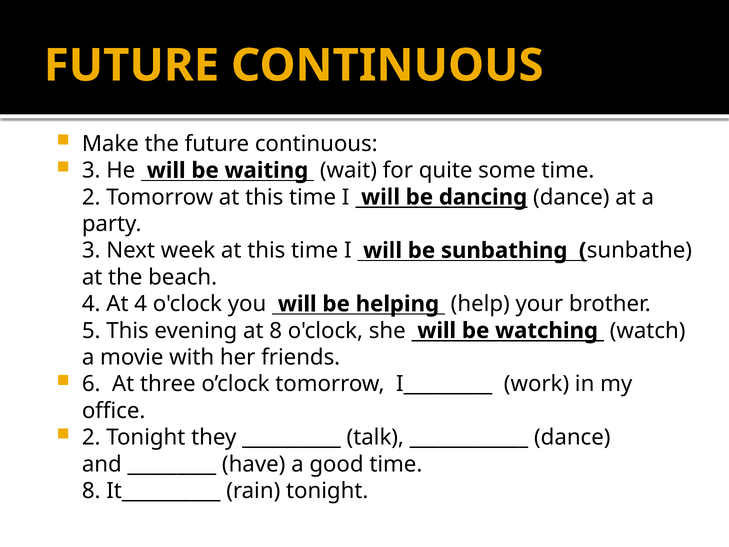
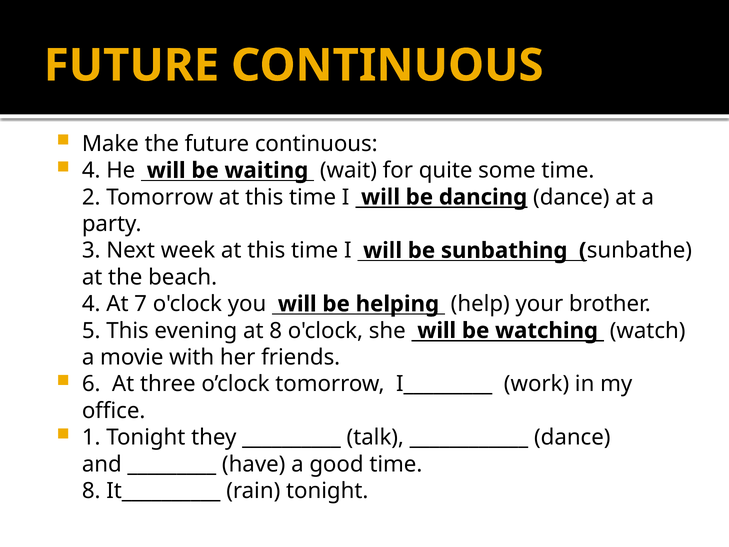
3 at (91, 170): 3 -> 4
At 4: 4 -> 7
2 at (91, 437): 2 -> 1
